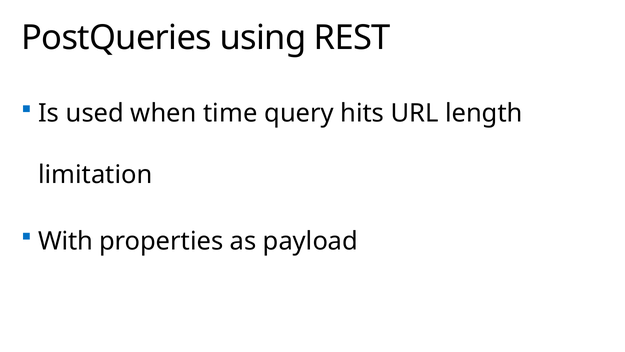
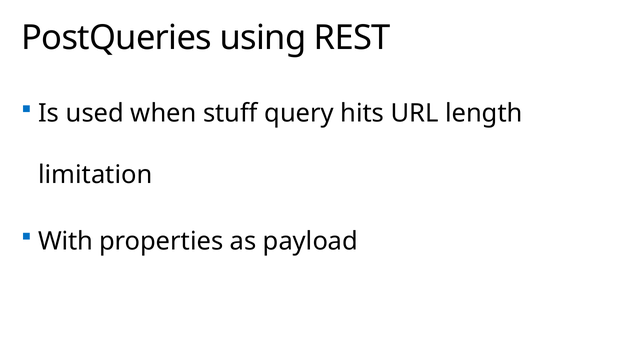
time: time -> stuff
